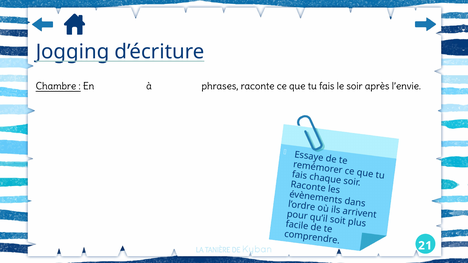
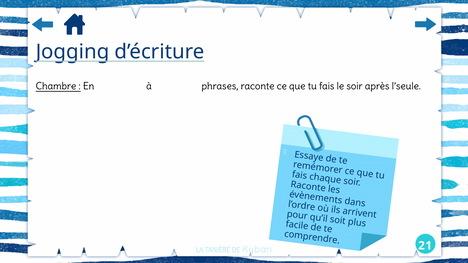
l’envie: l’envie -> l’seule
